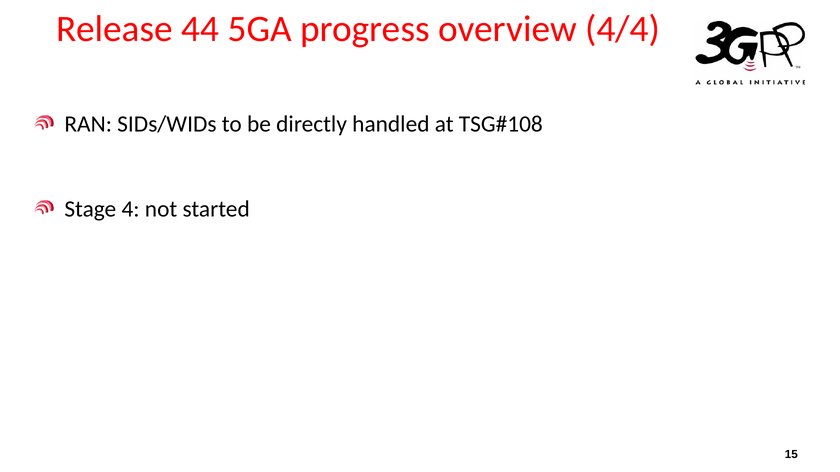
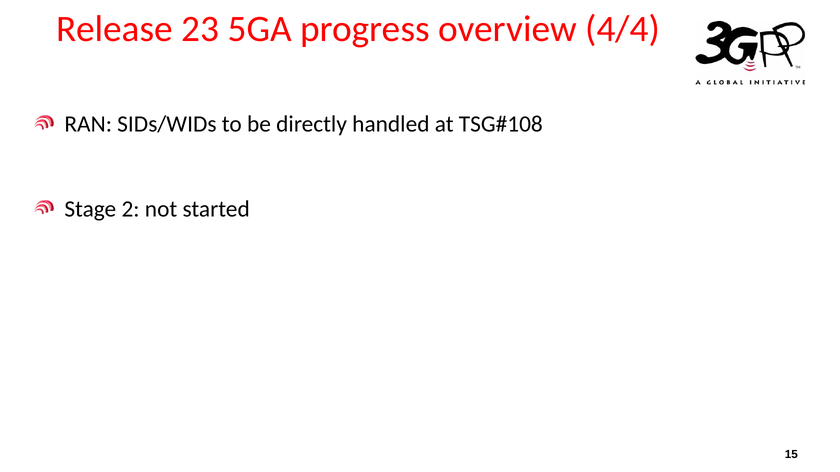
44: 44 -> 23
4: 4 -> 2
